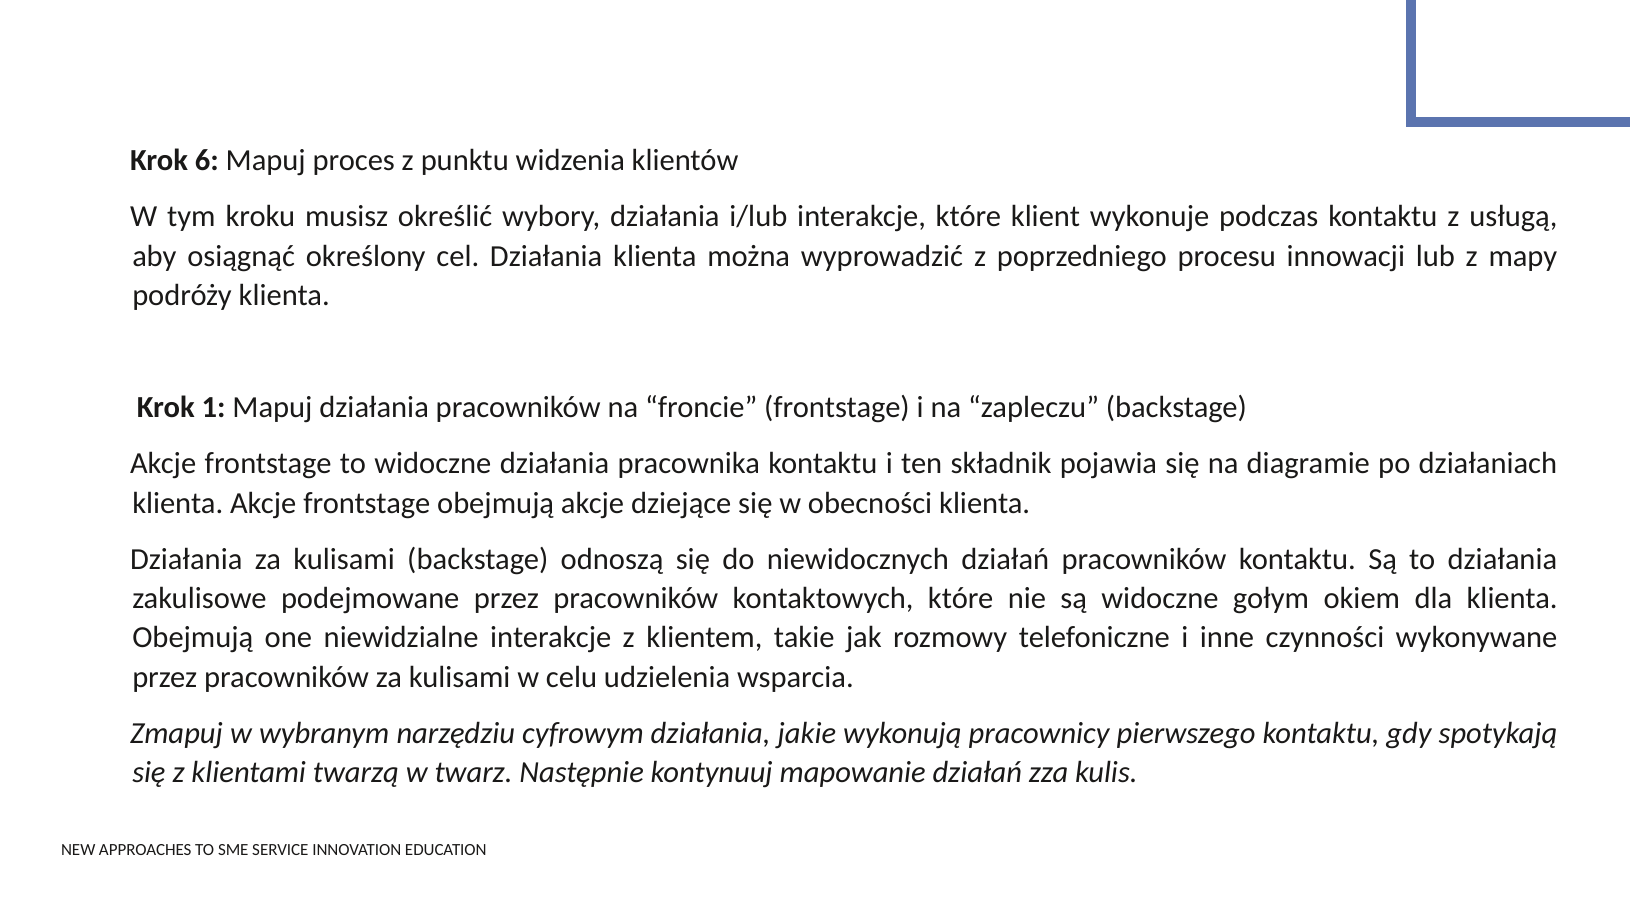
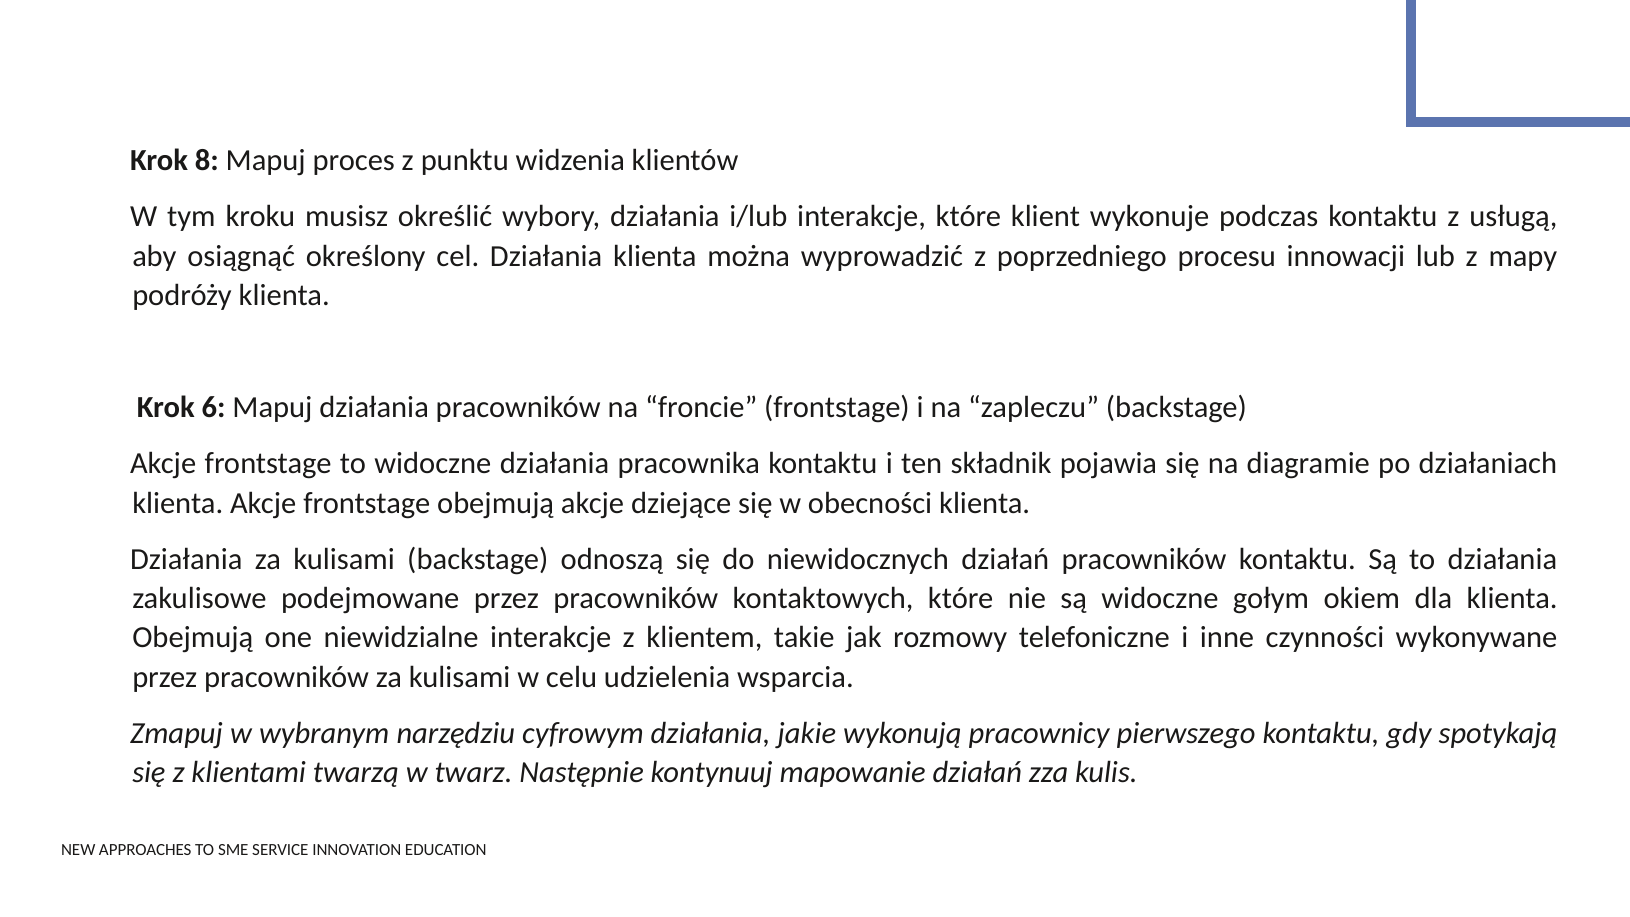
6: 6 -> 8
1: 1 -> 6
